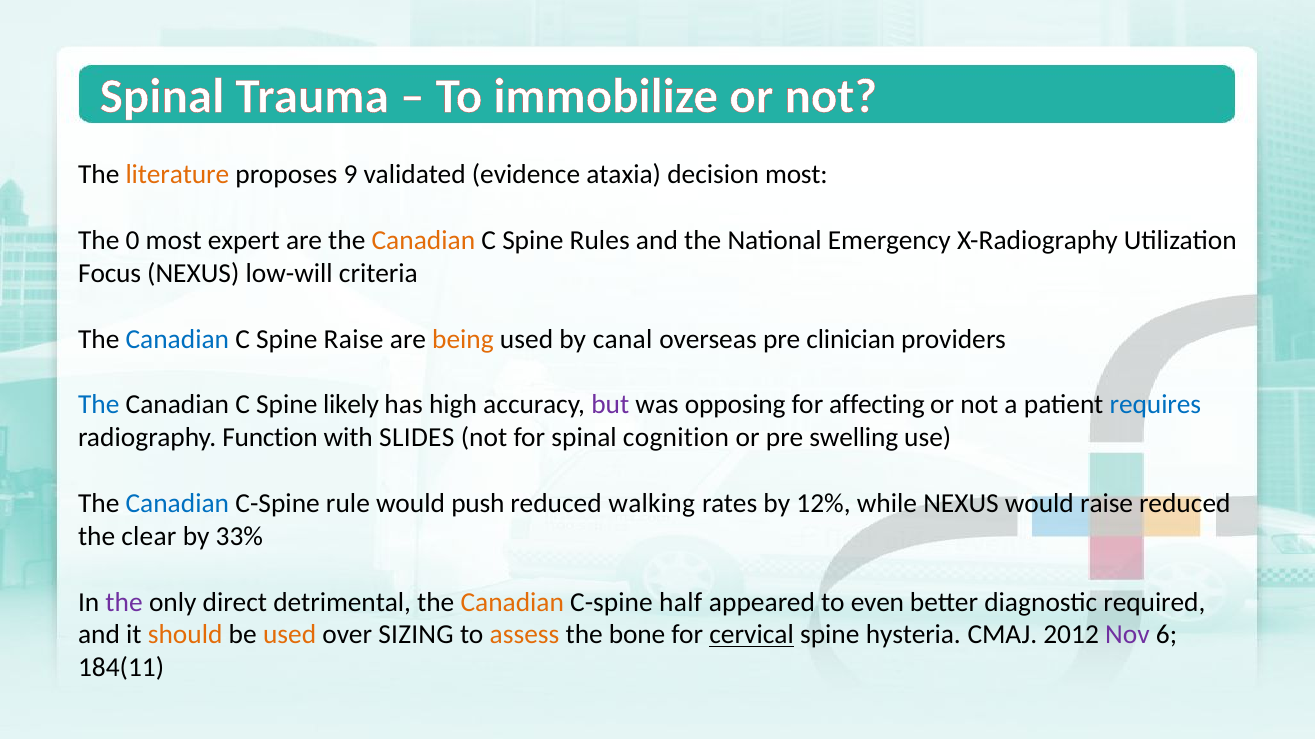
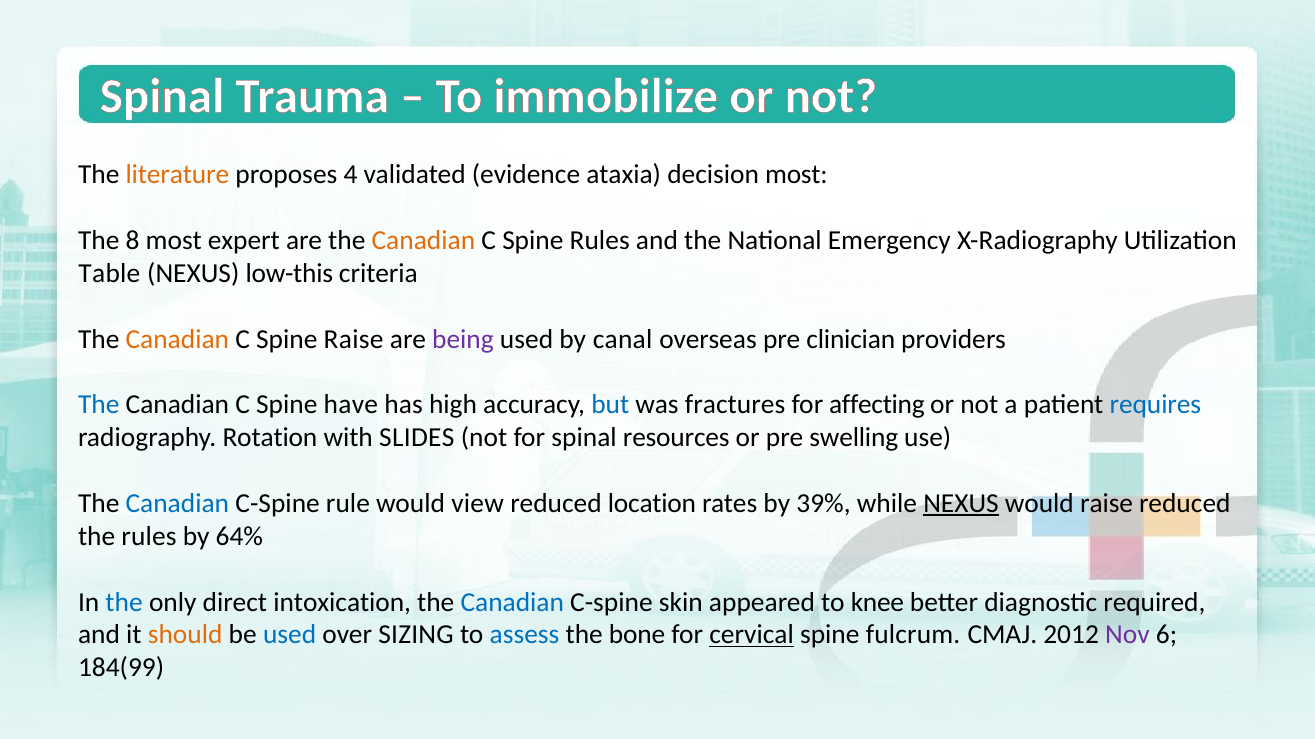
9: 9 -> 4
0: 0 -> 8
Focus: Focus -> Table
low-will: low-will -> low-this
Canadian at (177, 339) colour: blue -> orange
being colour: orange -> purple
likely: likely -> have
but colour: purple -> blue
opposing: opposing -> fractures
Function: Function -> Rotation
cognition: cognition -> resources
push: push -> view
walking: walking -> location
12%: 12% -> 39%
NEXUS at (961, 504) underline: none -> present
the clear: clear -> rules
33%: 33% -> 64%
the at (124, 603) colour: purple -> blue
detrimental: detrimental -> intoxication
Canadian at (512, 603) colour: orange -> blue
half: half -> skin
even: even -> knee
used at (290, 635) colour: orange -> blue
assess colour: orange -> blue
hysteria: hysteria -> fulcrum
184(11: 184(11 -> 184(99
